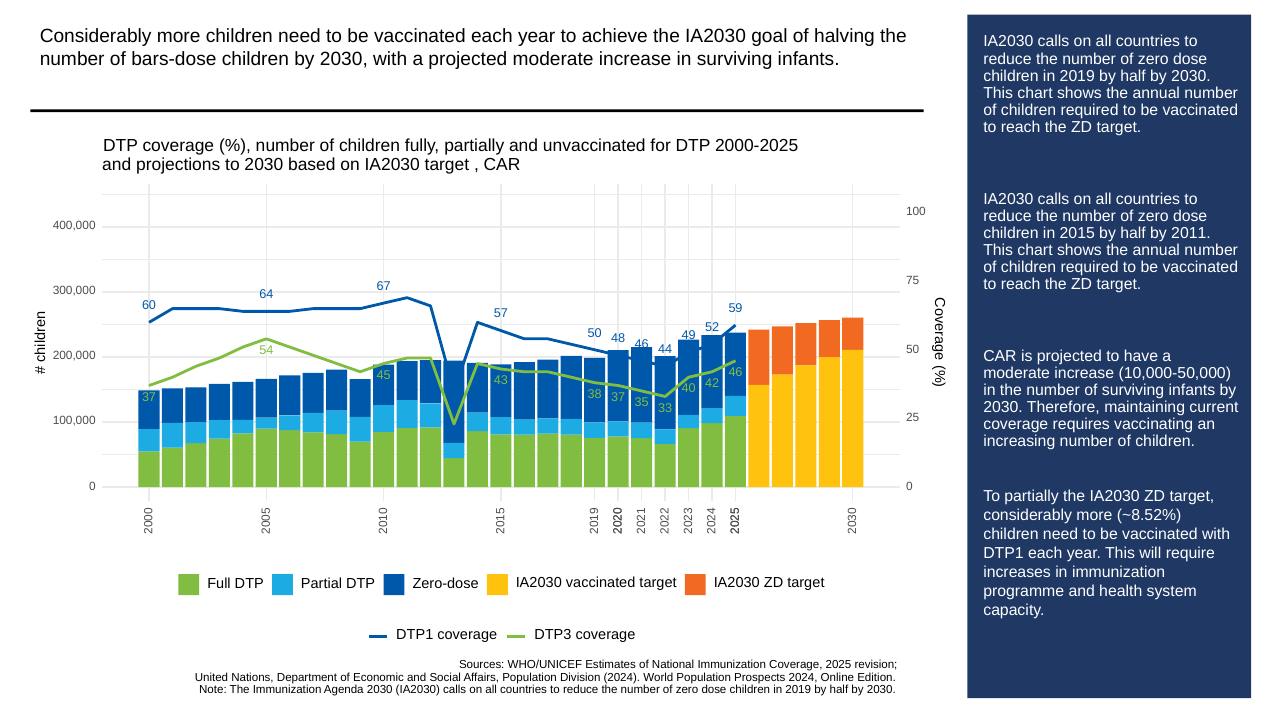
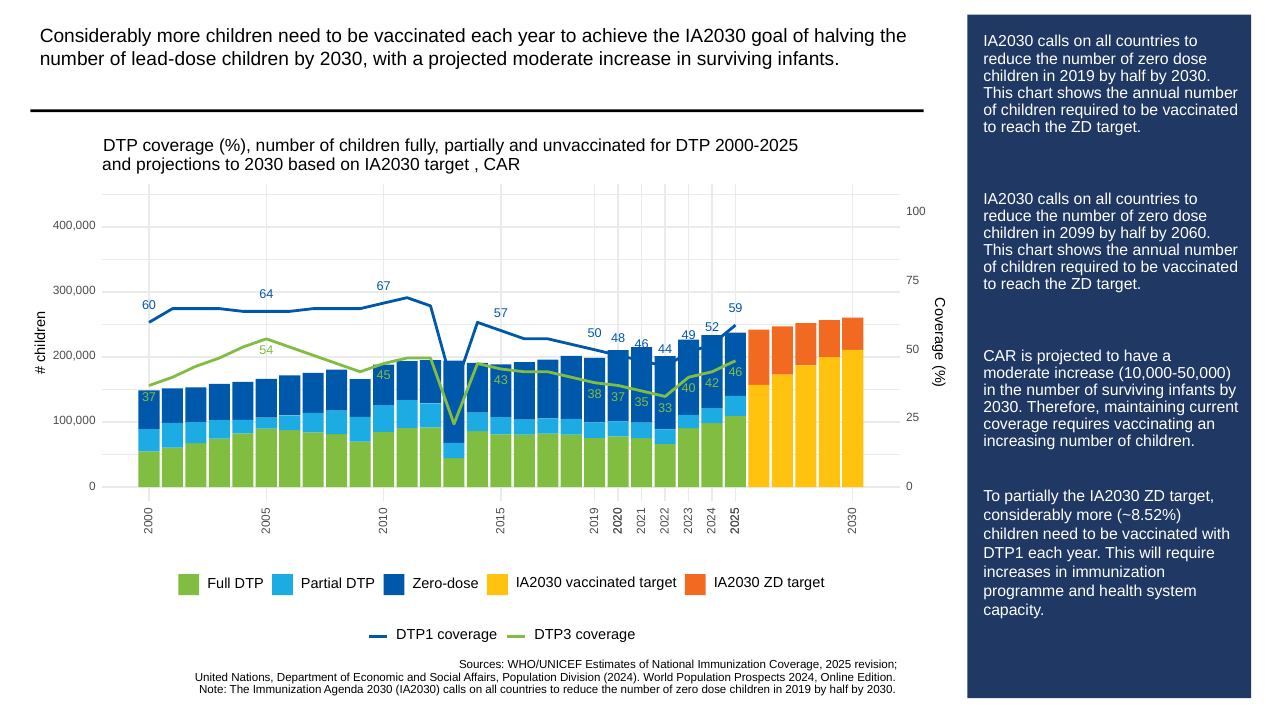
bars-dose: bars-dose -> lead-dose
2015: 2015 -> 2099
2011: 2011 -> 2060
